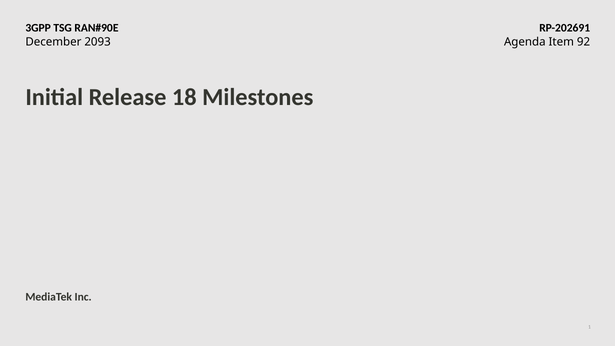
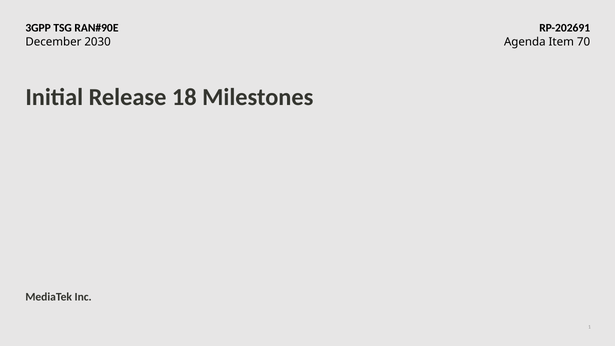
2093: 2093 -> 2030
92: 92 -> 70
